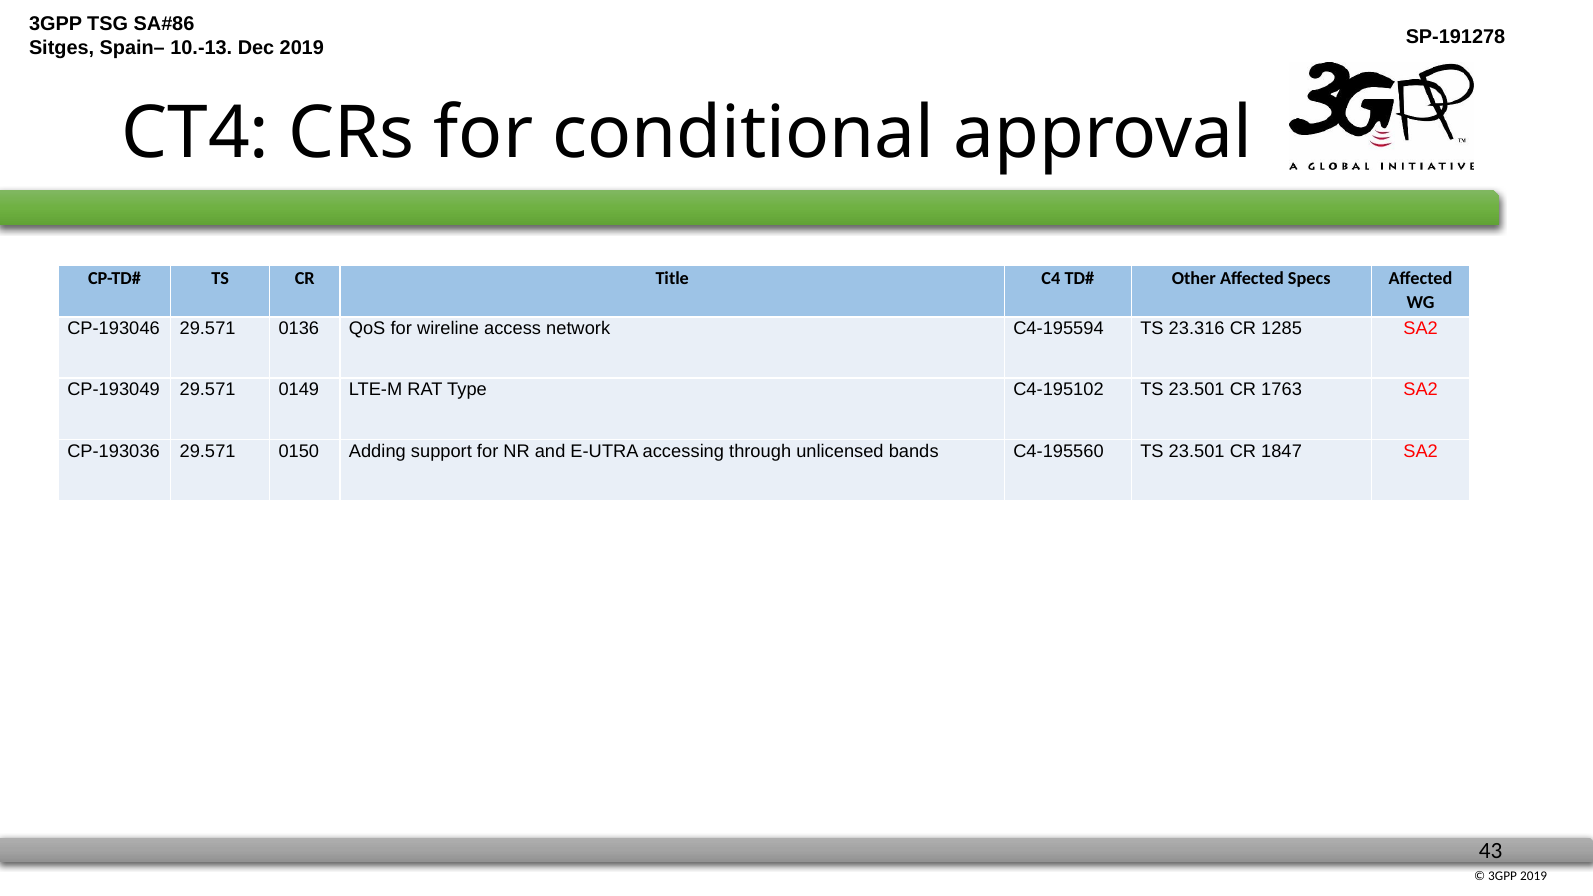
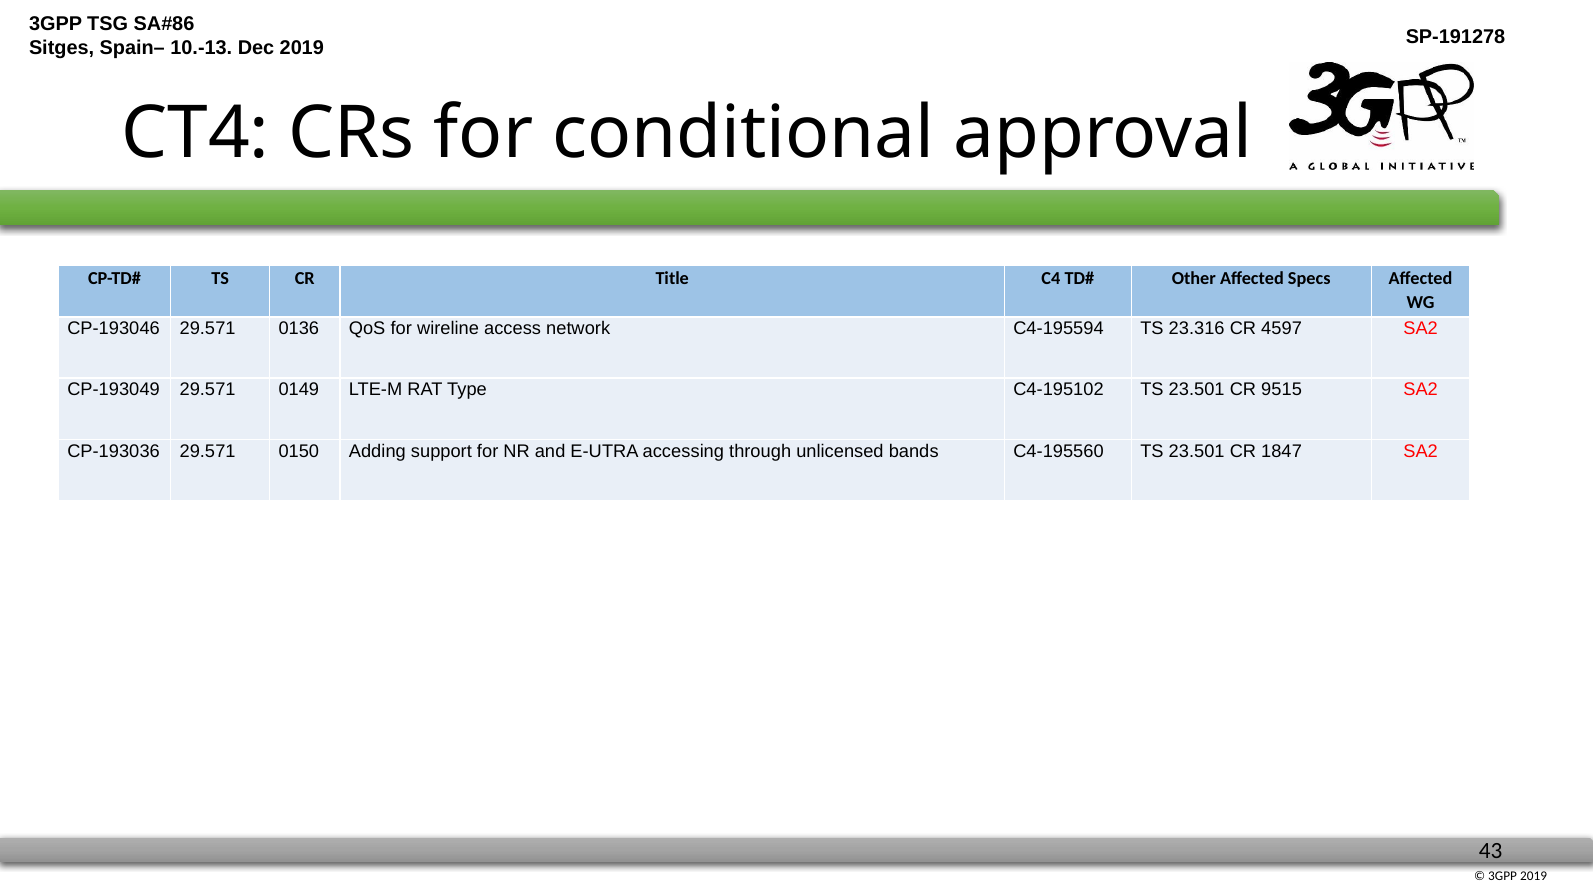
1285: 1285 -> 4597
1763: 1763 -> 9515
